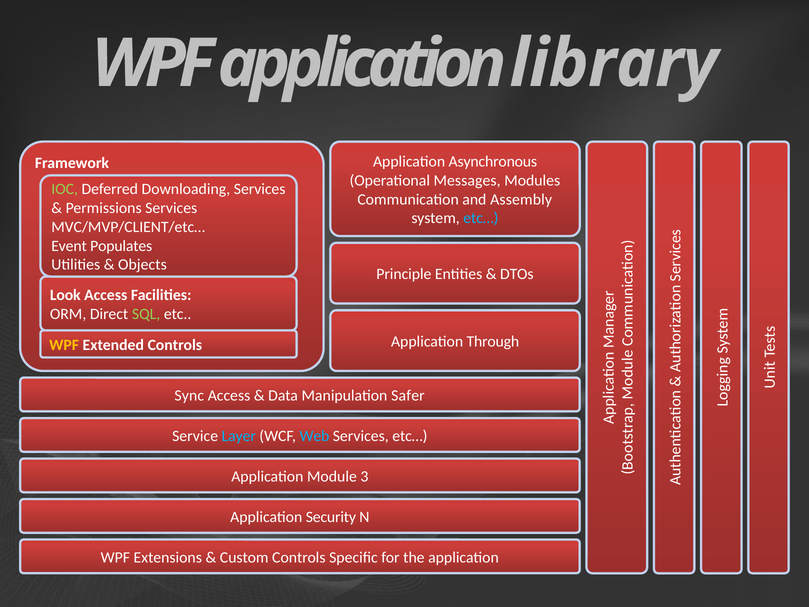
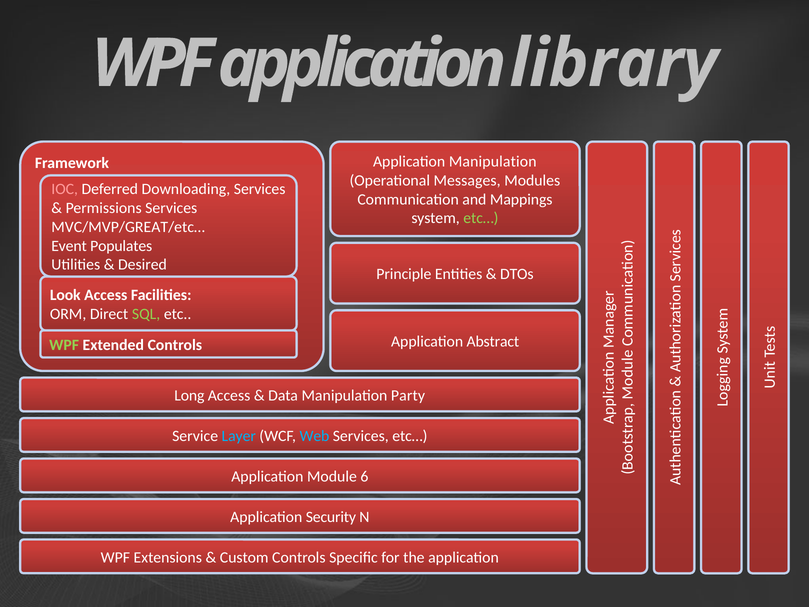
Application Asynchronous: Asynchronous -> Manipulation
IOC colour: light green -> pink
Assembly: Assembly -> Mappings
etc… at (481, 218) colour: light blue -> light green
MVC/MVP/CLIENT/etc…: MVC/MVP/CLIENT/etc… -> MVC/MVP/GREAT/etc…
Objects: Objects -> Desired
Through: Through -> Abstract
WPF at (64, 345) colour: yellow -> light green
Sync: Sync -> Long
Safer: Safer -> Party
3: 3 -> 6
